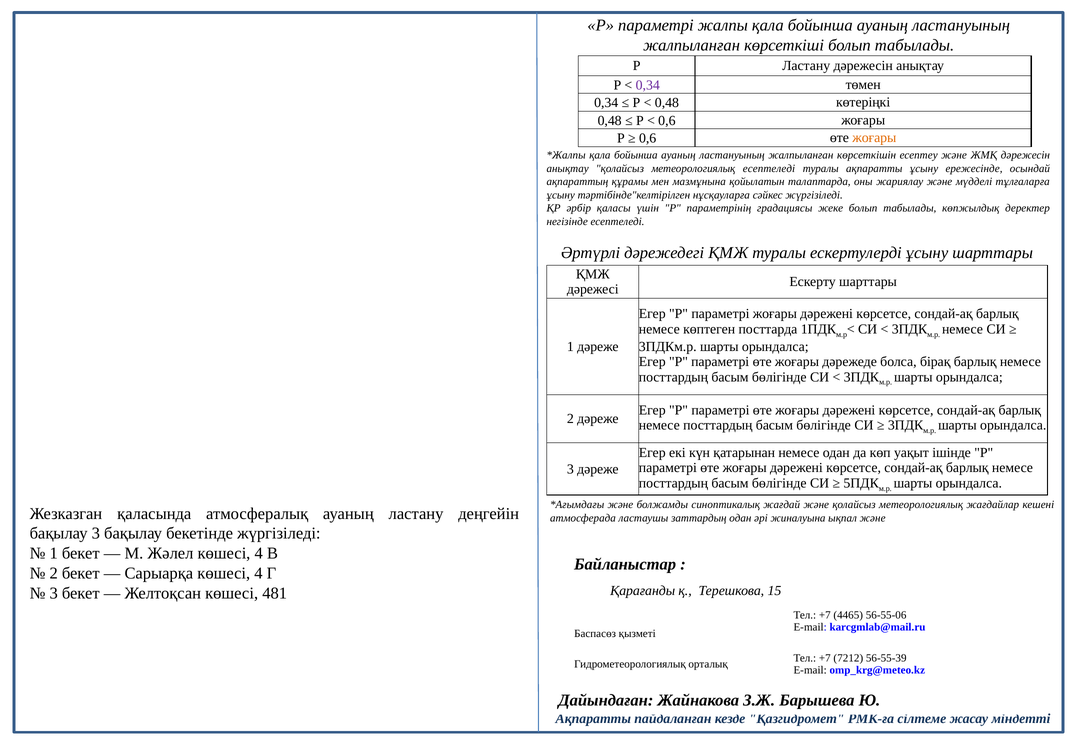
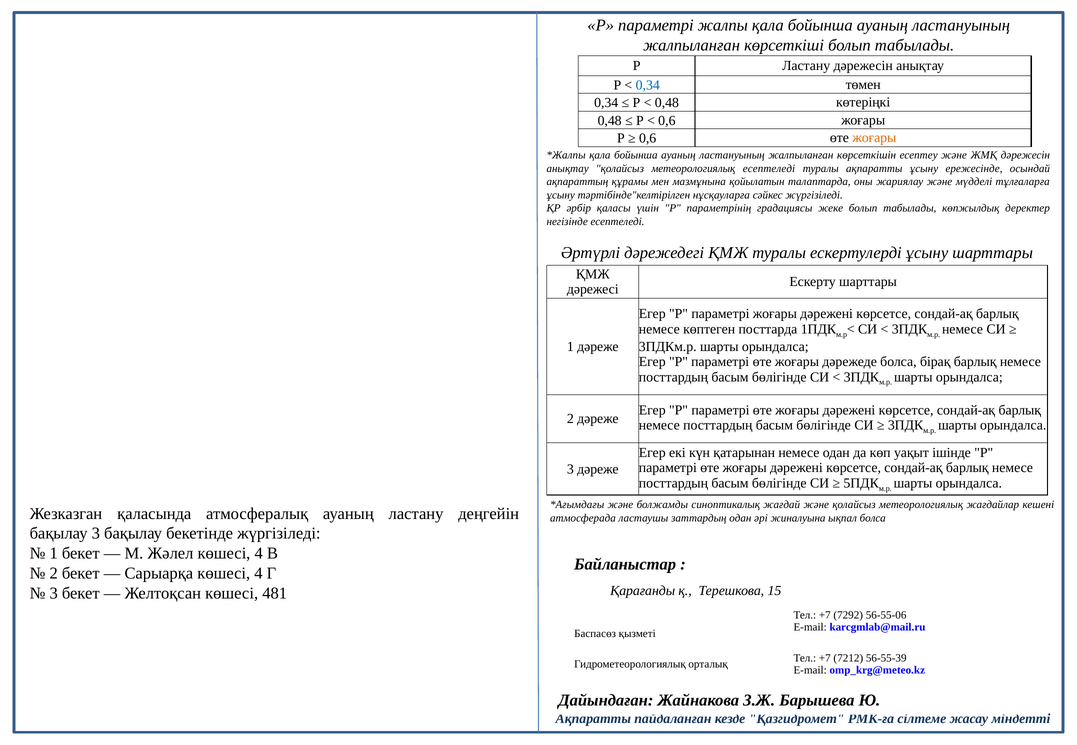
0,34 at (648, 85) colour: purple -> blue
ықпал және: және -> болса
4465: 4465 -> 7292
